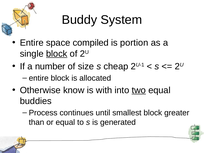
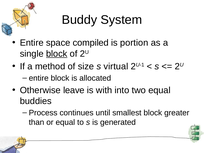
number: number -> method
cheap: cheap -> virtual
know: know -> leave
two underline: present -> none
